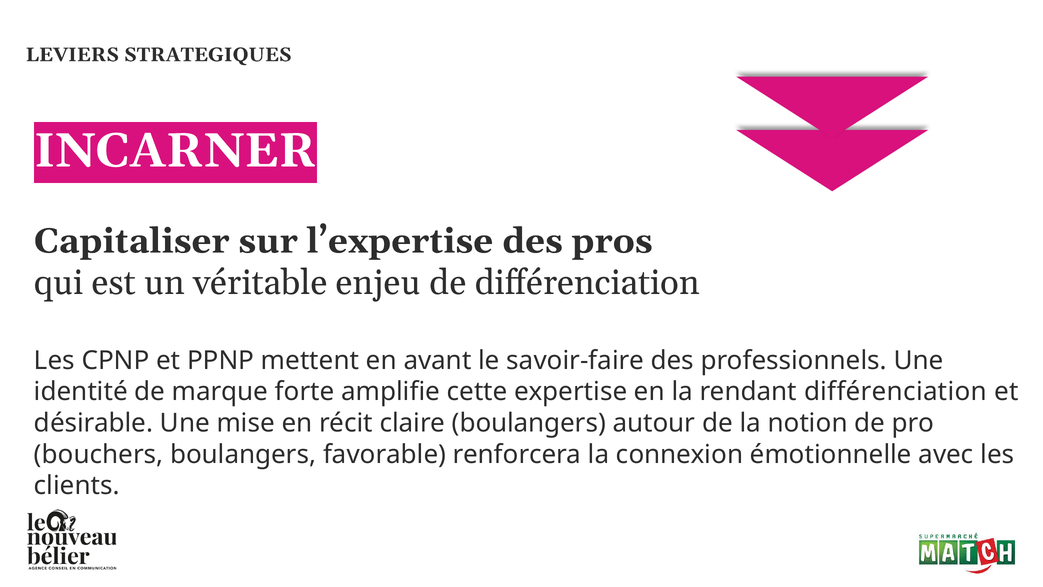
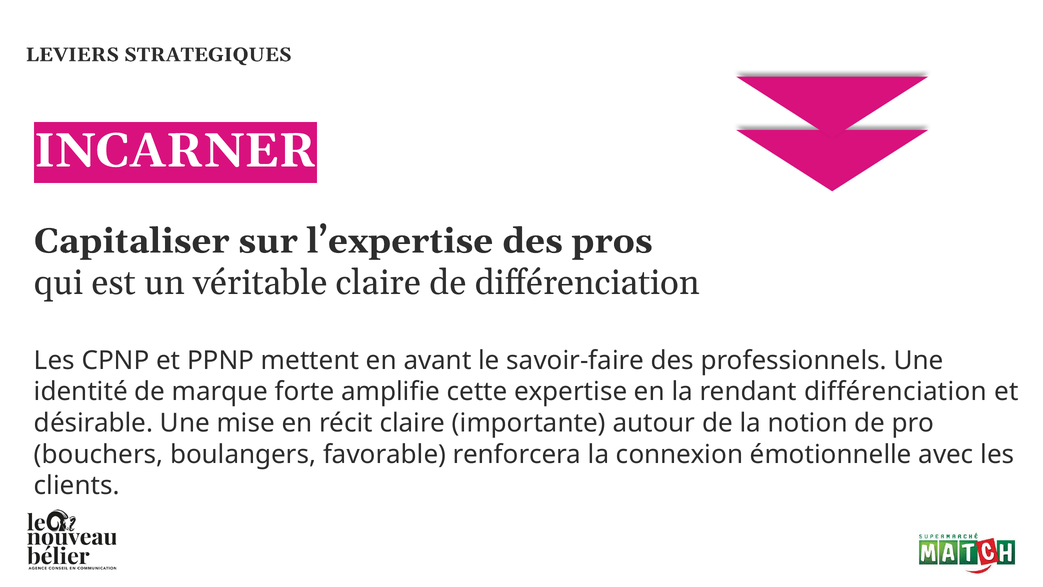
véritable enjeu: enjeu -> claire
claire boulangers: boulangers -> importante
